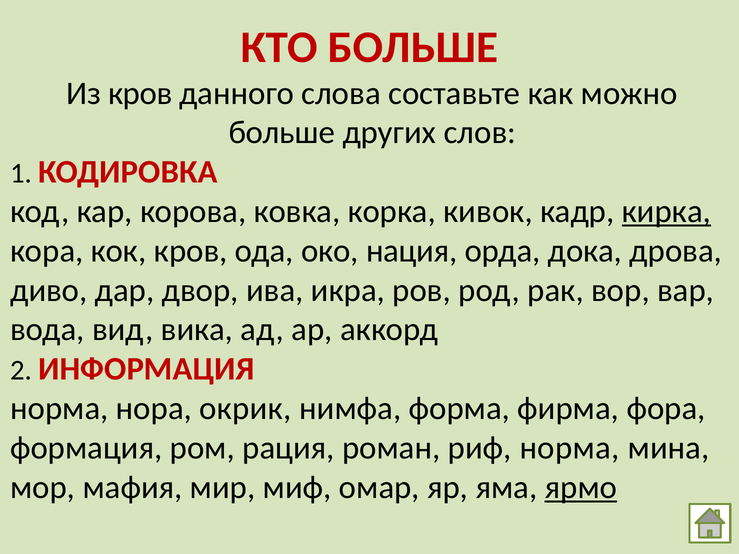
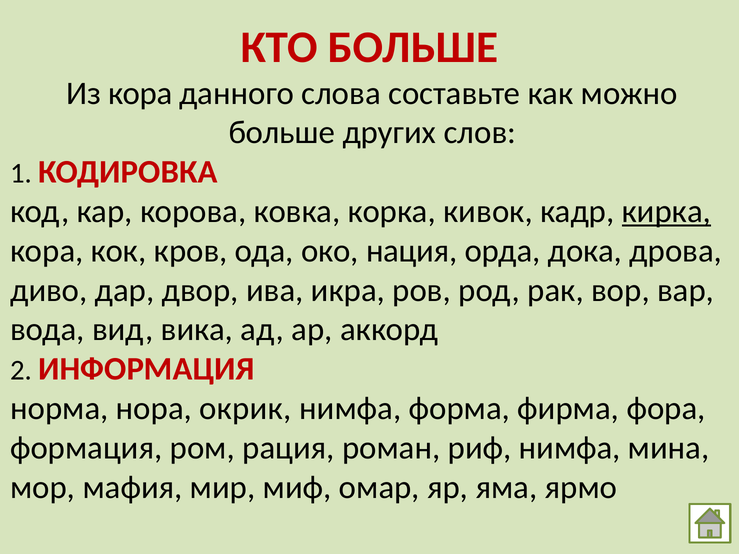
Из кров: кров -> кора
риф норма: норма -> нимфа
ярмо underline: present -> none
